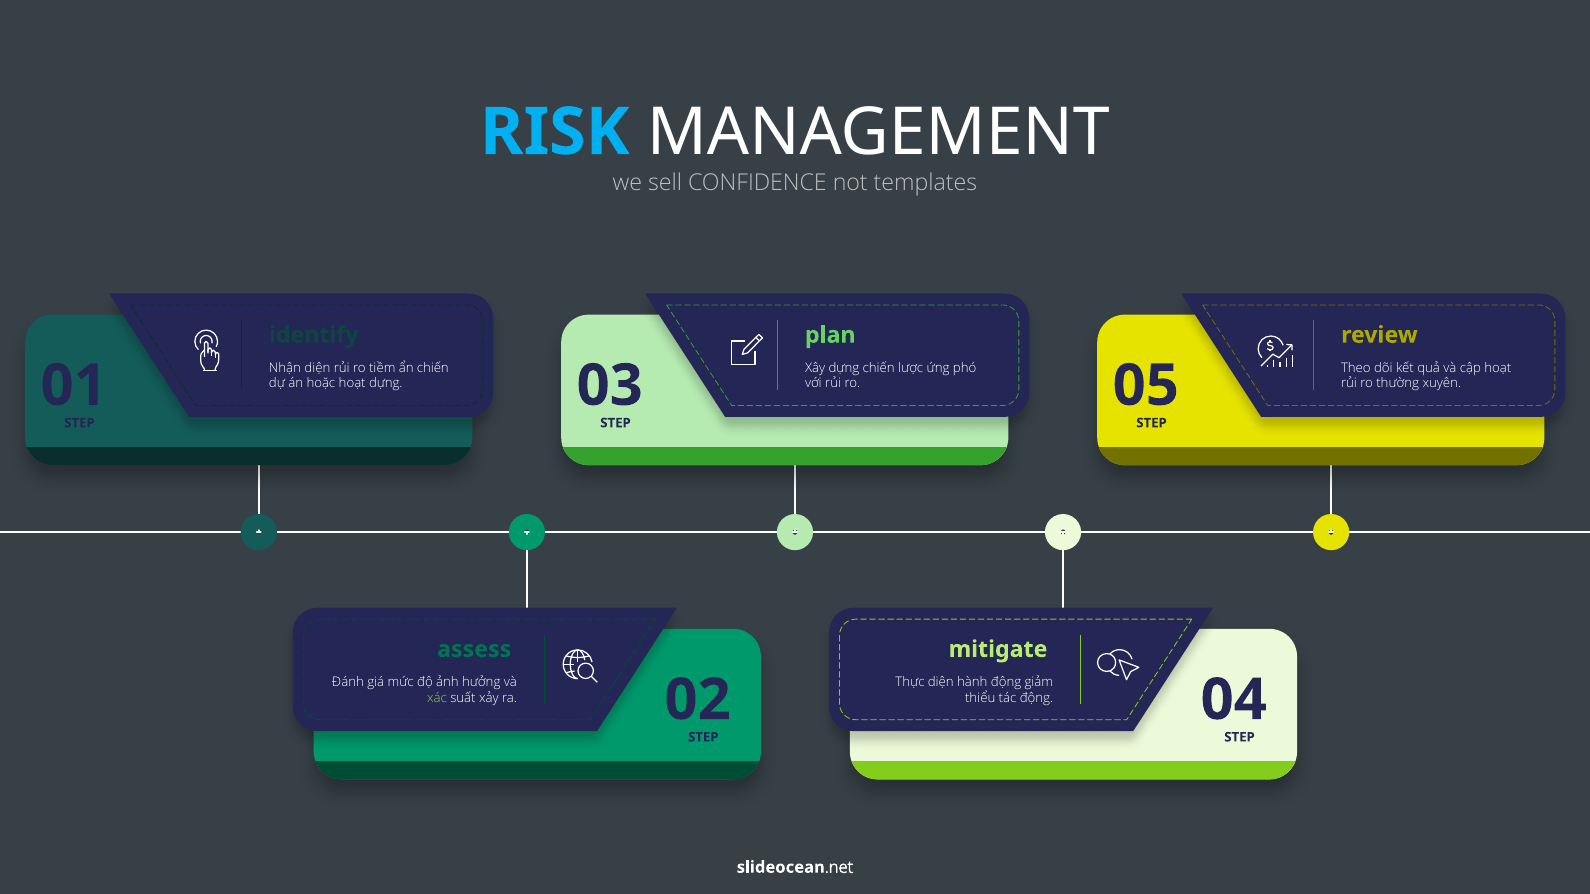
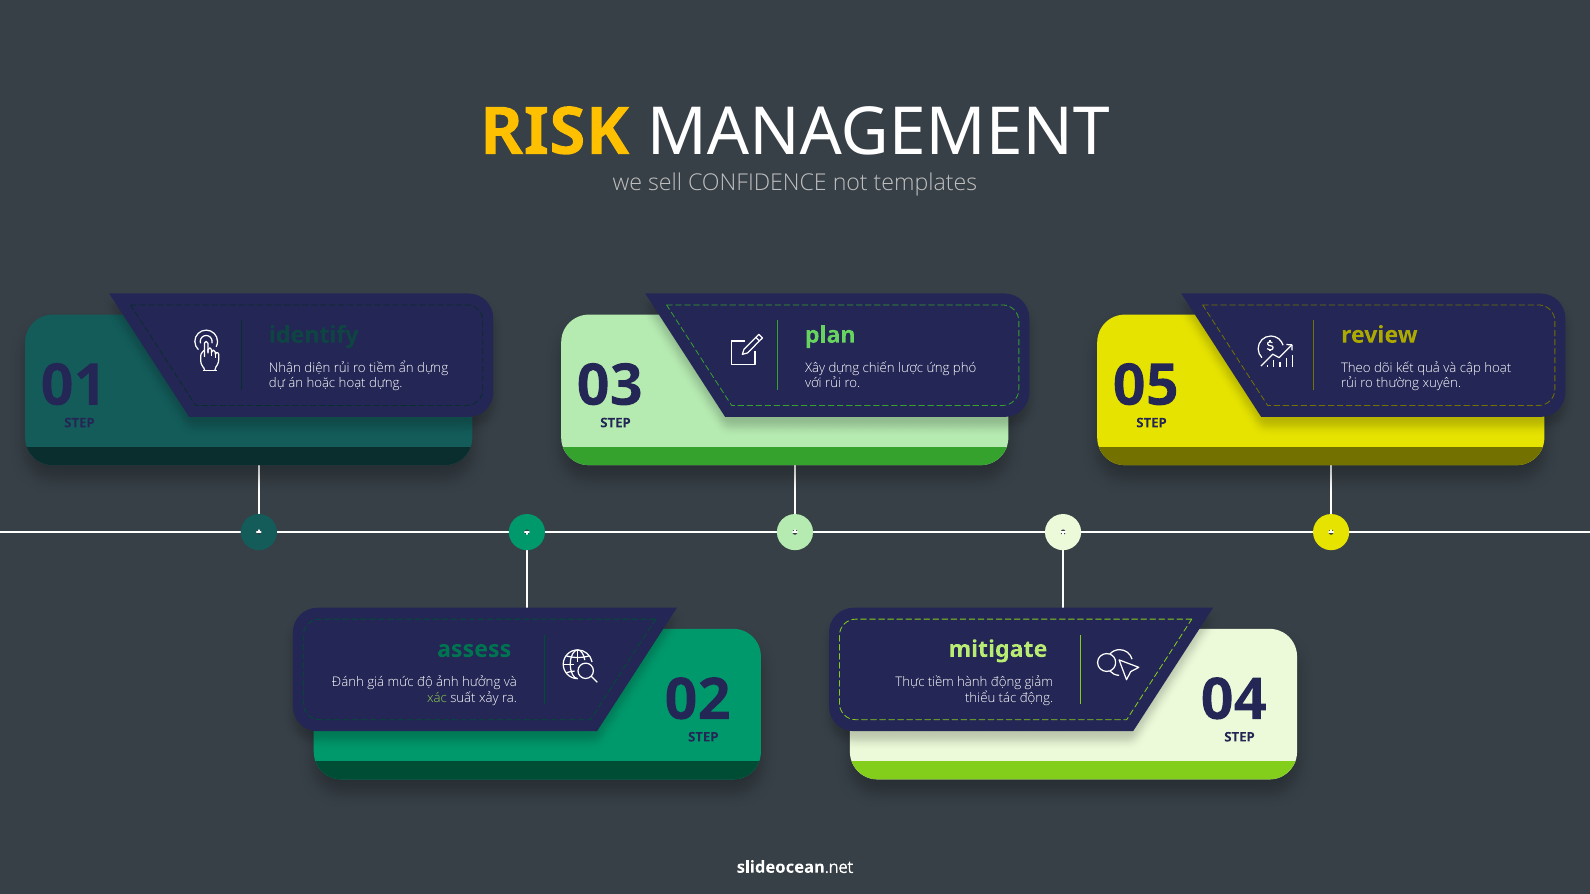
RISK colour: light blue -> yellow
ẩn chiến: chiến -> dựng
Thực diện: diện -> tiềm
